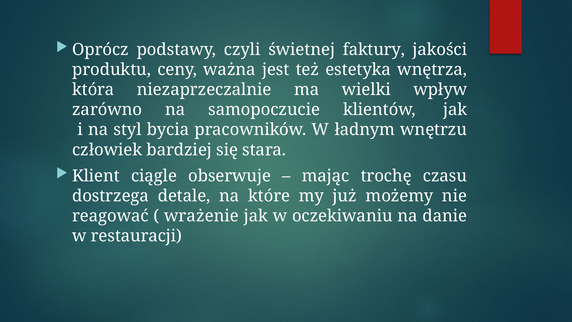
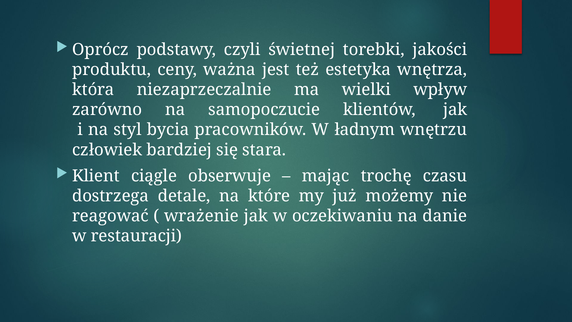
faktury: faktury -> torebki
